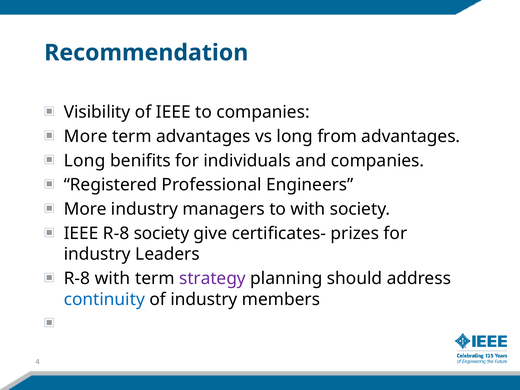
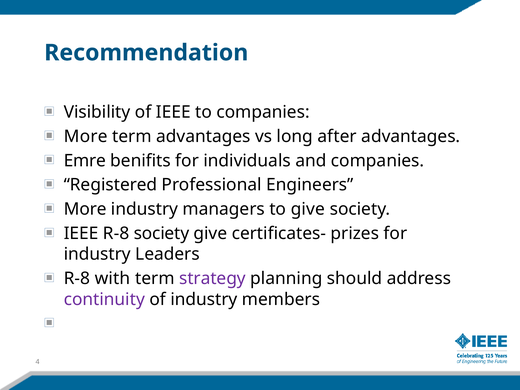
from: from -> after
Long at (85, 161): Long -> Emre
to with: with -> give
continuity colour: blue -> purple
